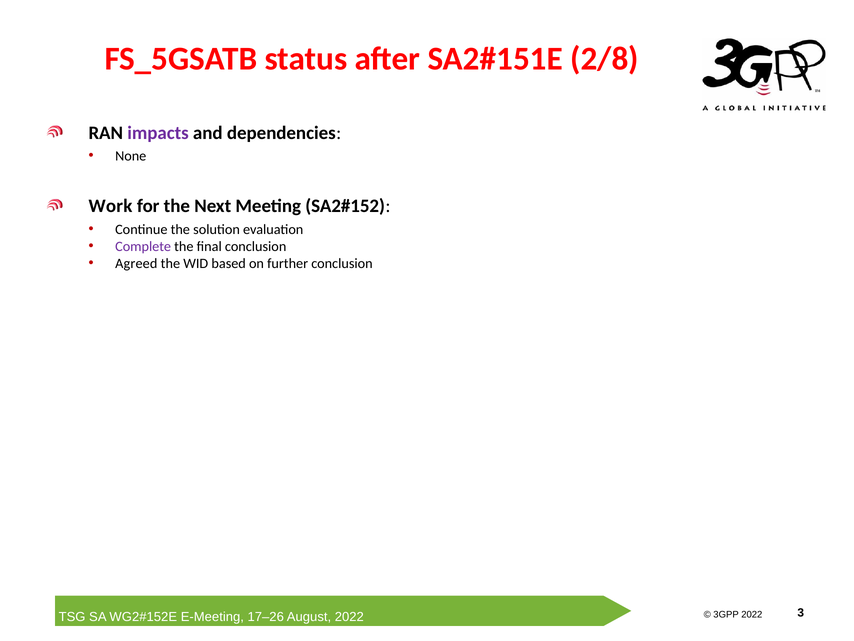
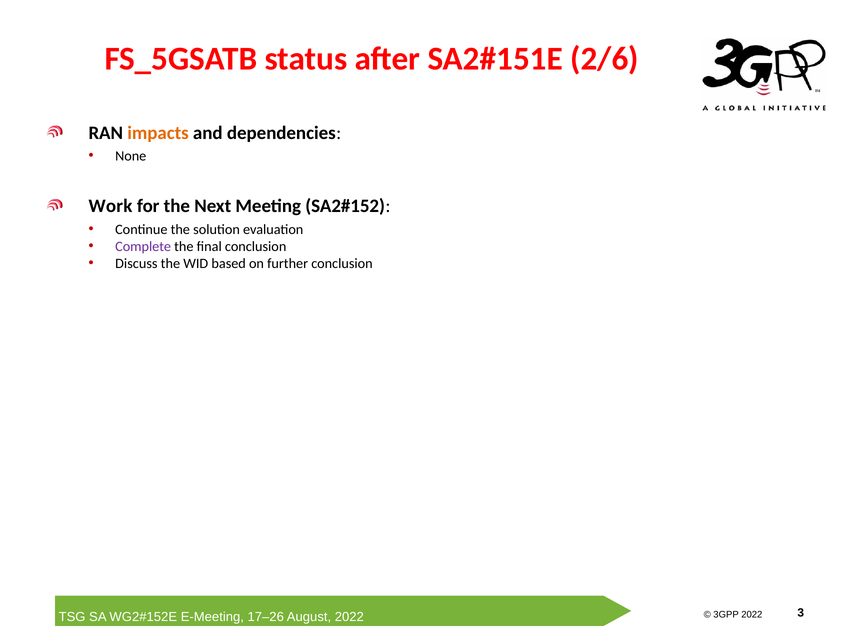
2/8: 2/8 -> 2/6
impacts colour: purple -> orange
Agreed: Agreed -> Discuss
